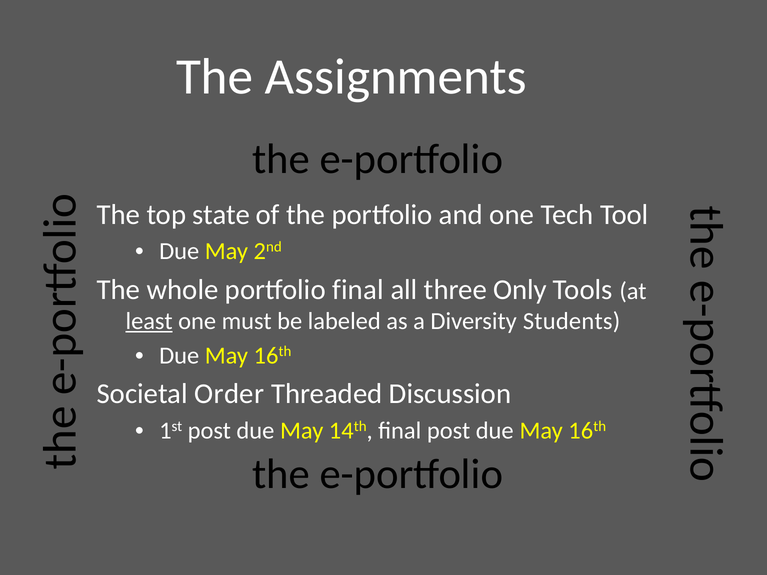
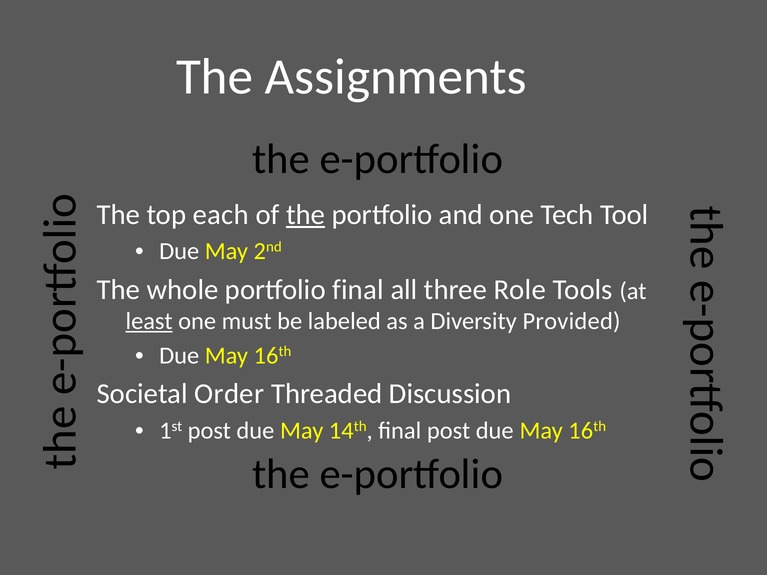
state: state -> each
the at (306, 215) underline: none -> present
Only: Only -> Role
Students: Students -> Provided
